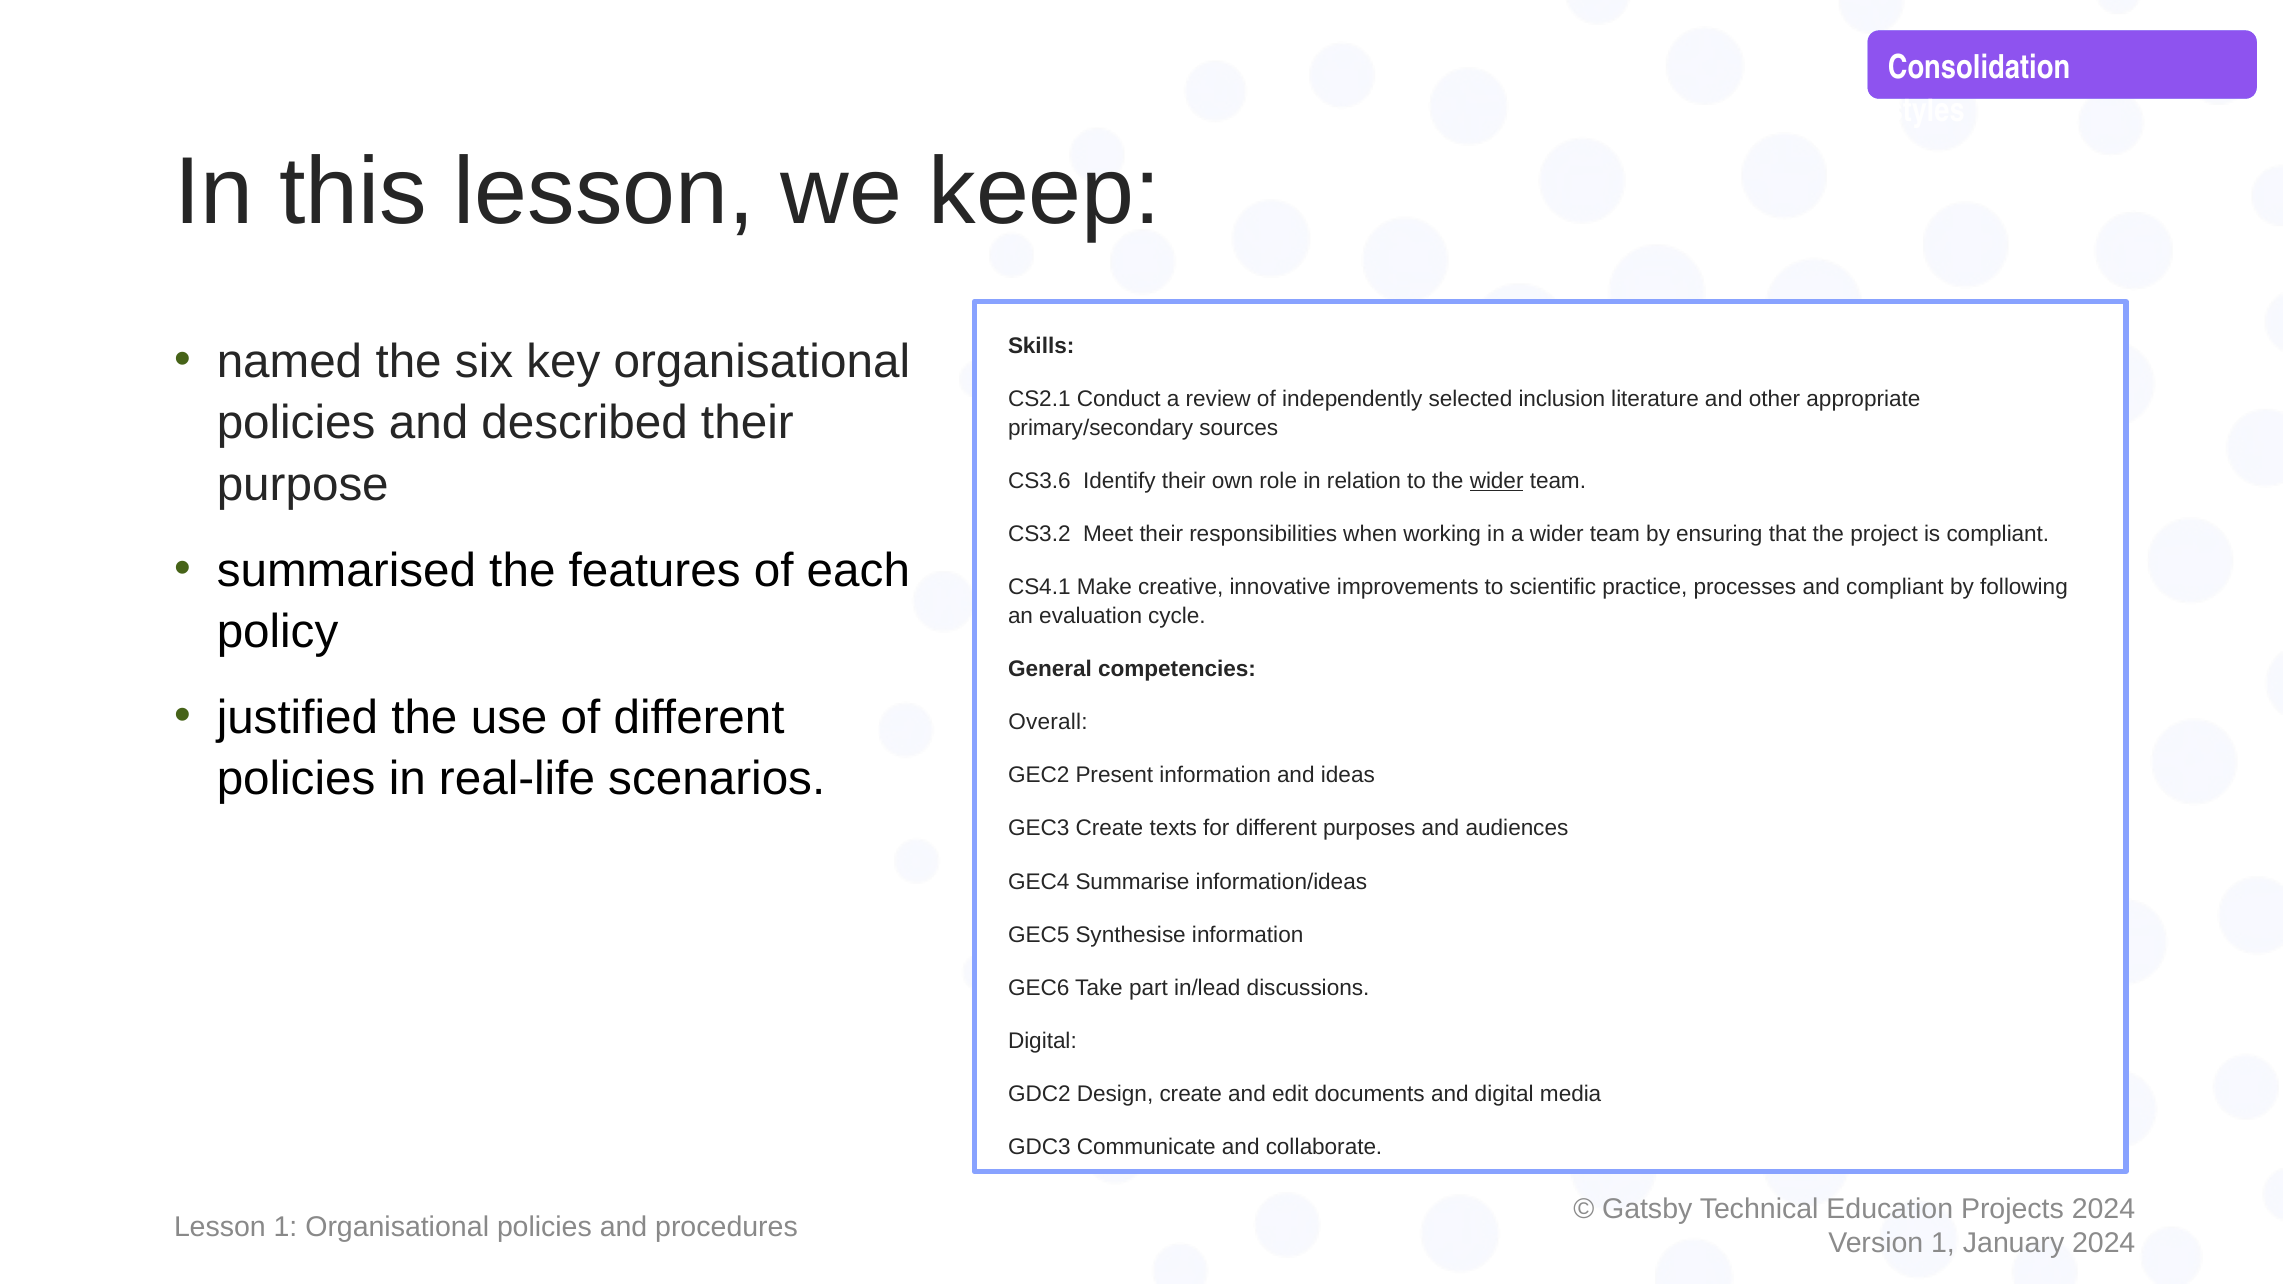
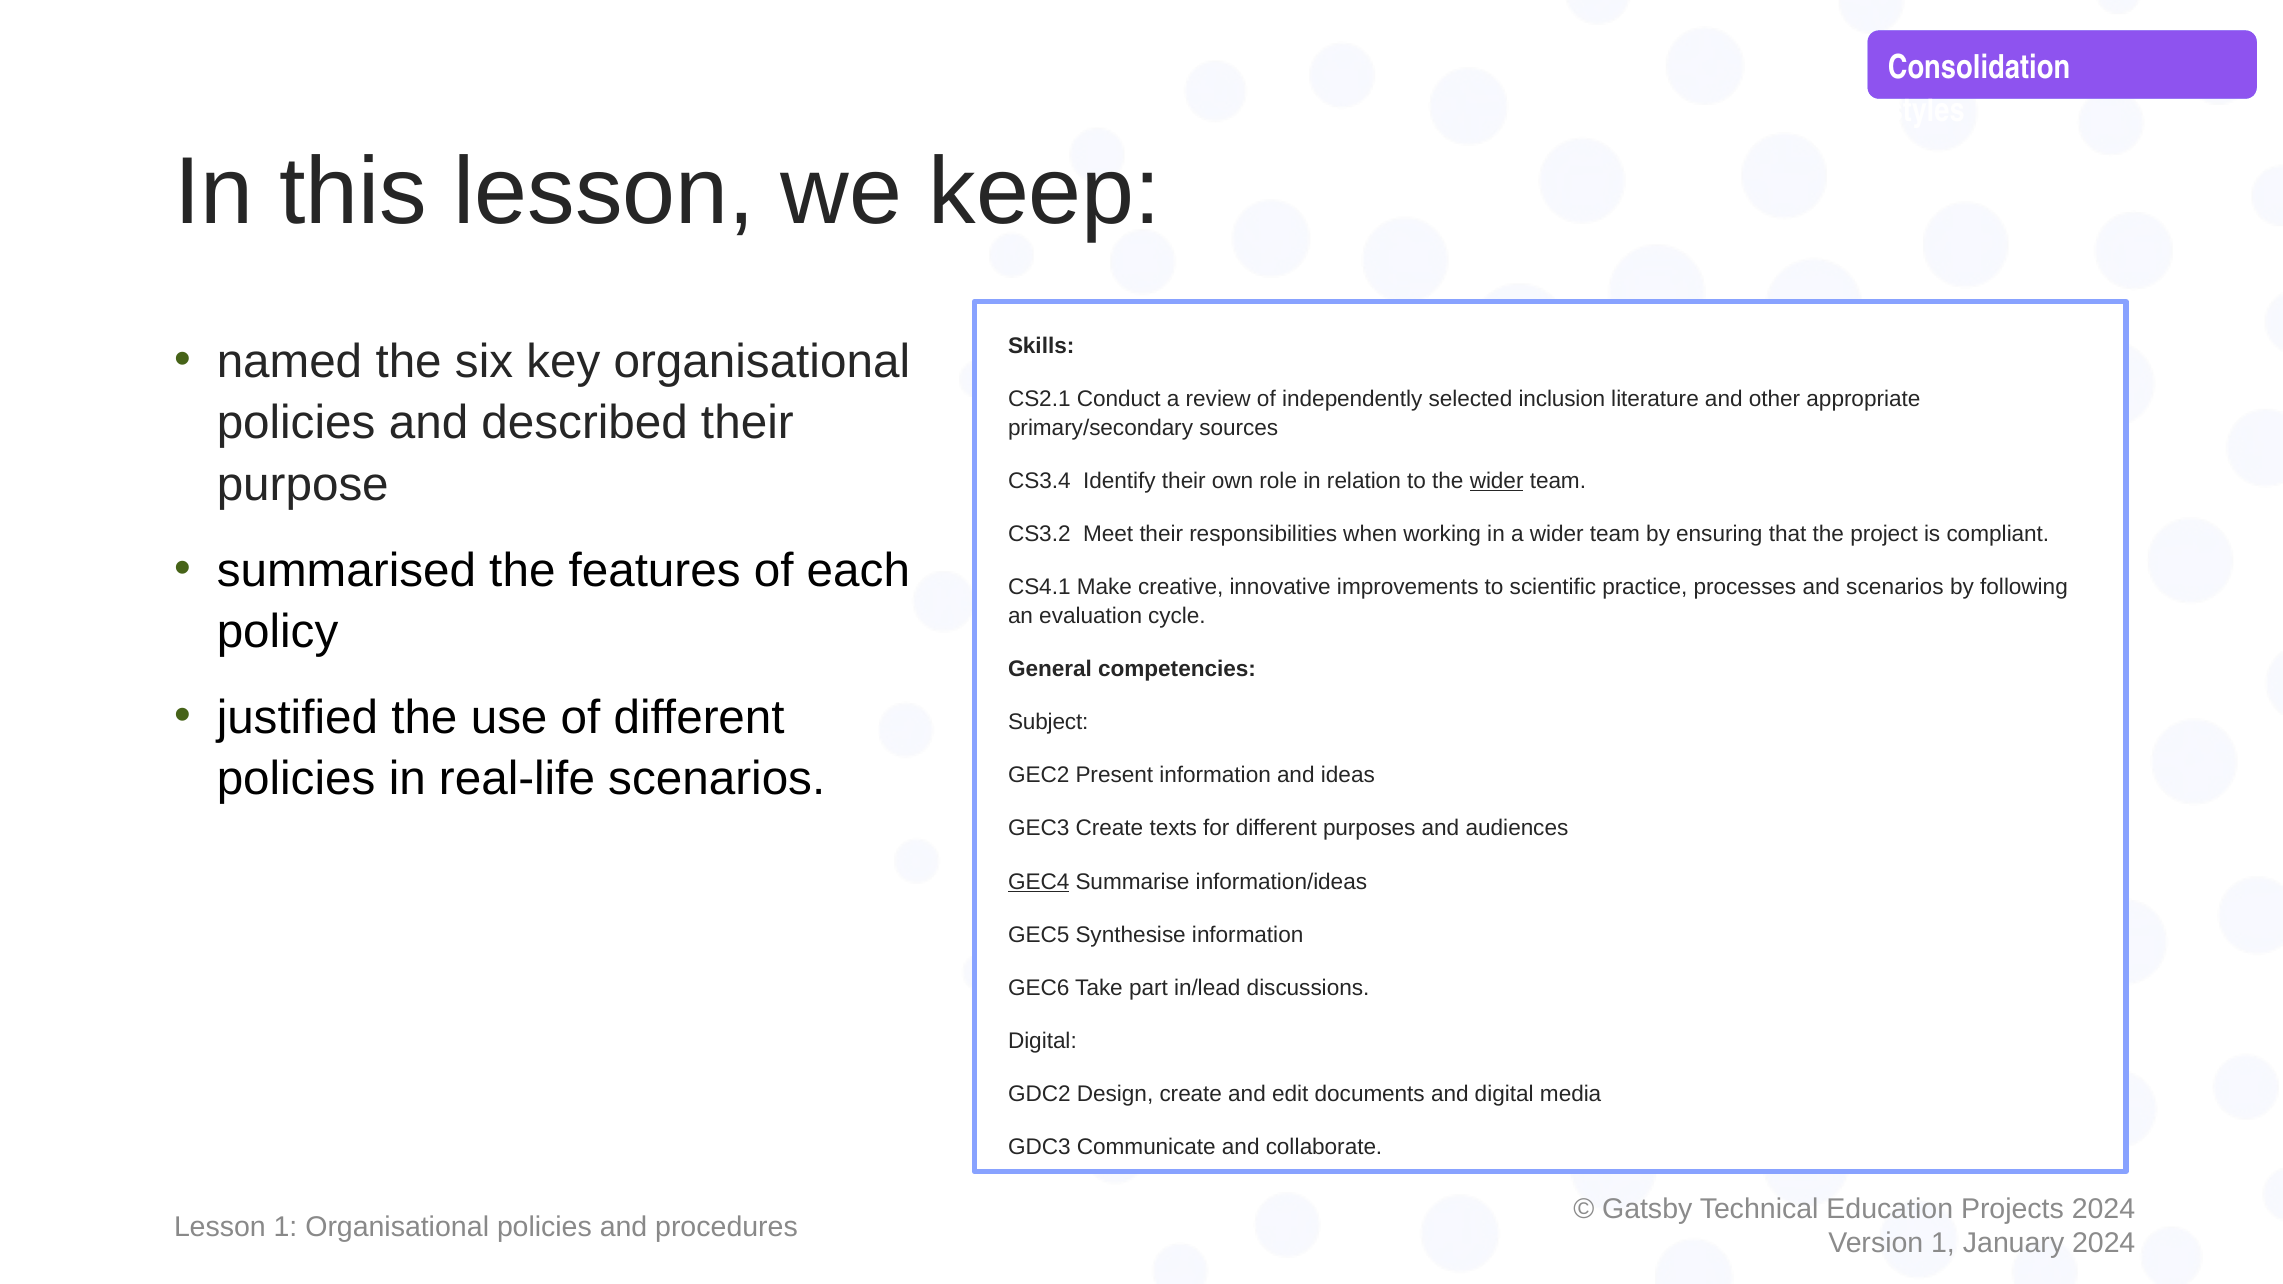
CS3.6: CS3.6 -> CS3.4
and compliant: compliant -> scenarios
Overall: Overall -> Subject
GEC4 underline: none -> present
